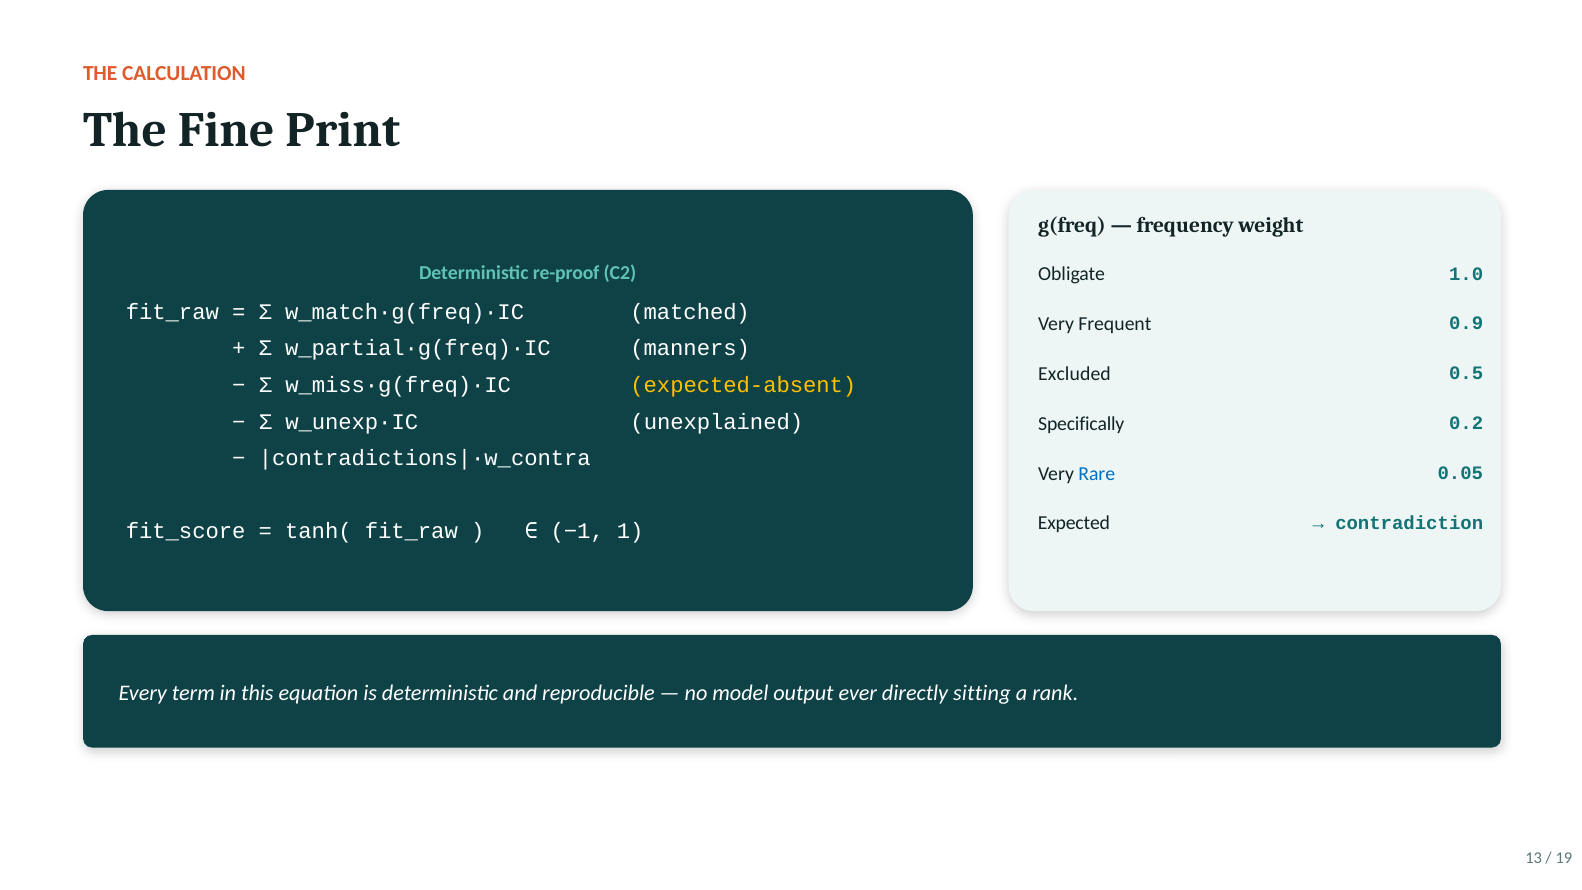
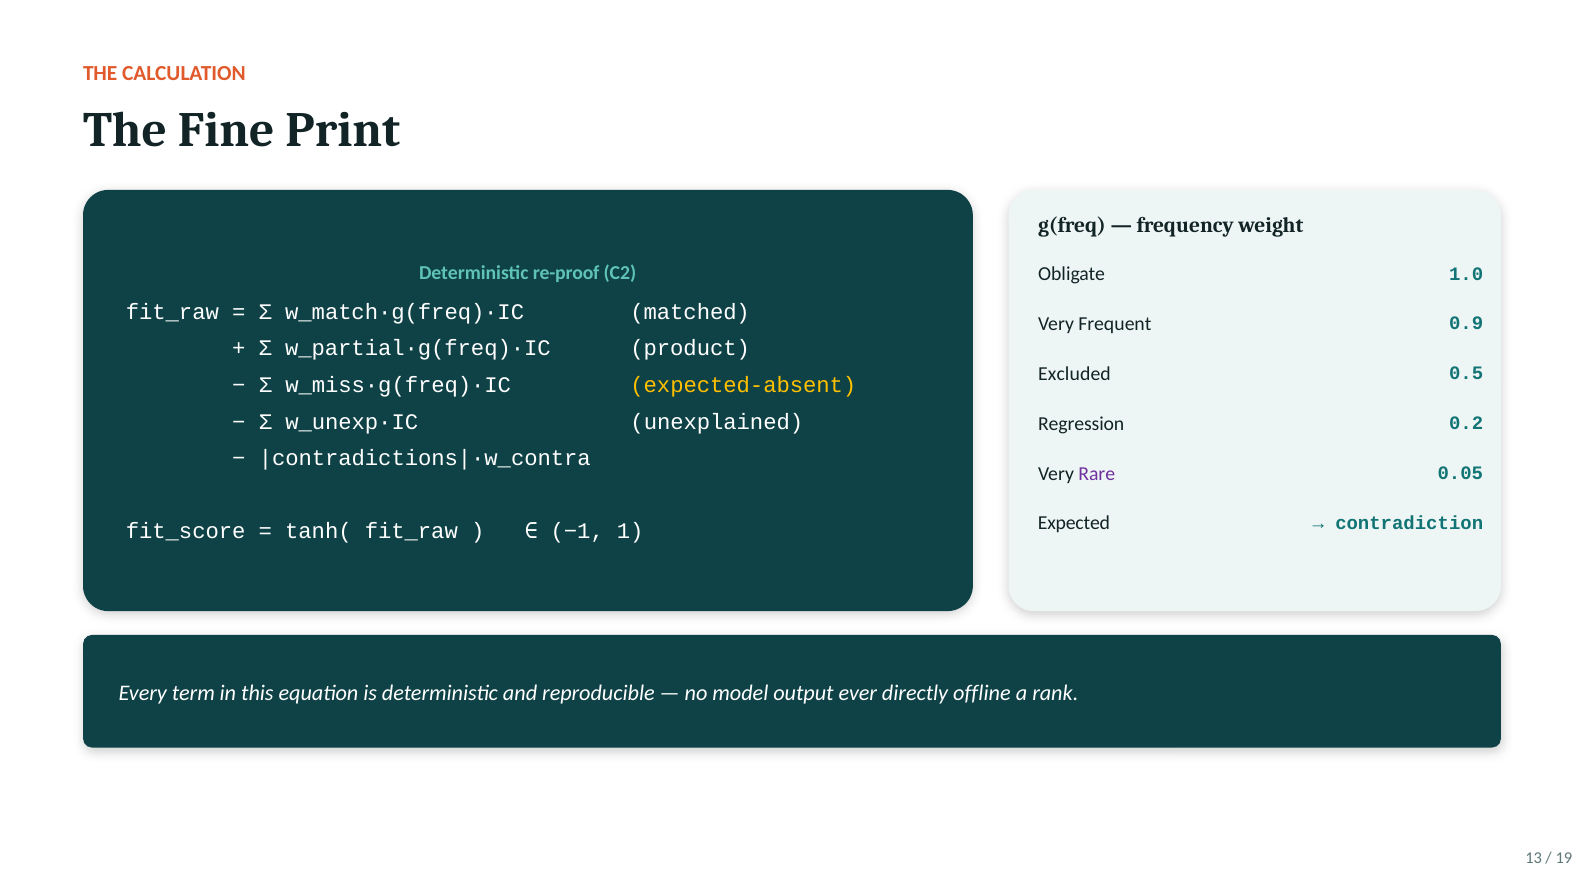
manners: manners -> product
Specifically: Specifically -> Regression
Rare colour: blue -> purple
sitting: sitting -> offline
